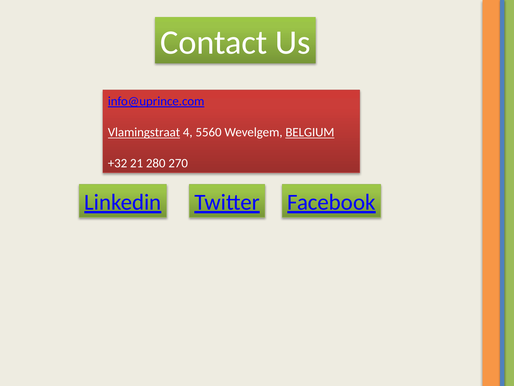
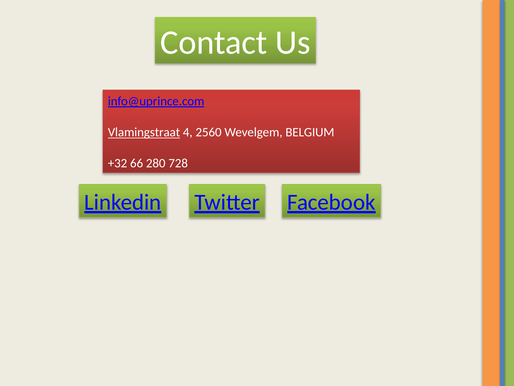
5560: 5560 -> 2560
BELGIUM underline: present -> none
21: 21 -> 66
270: 270 -> 728
